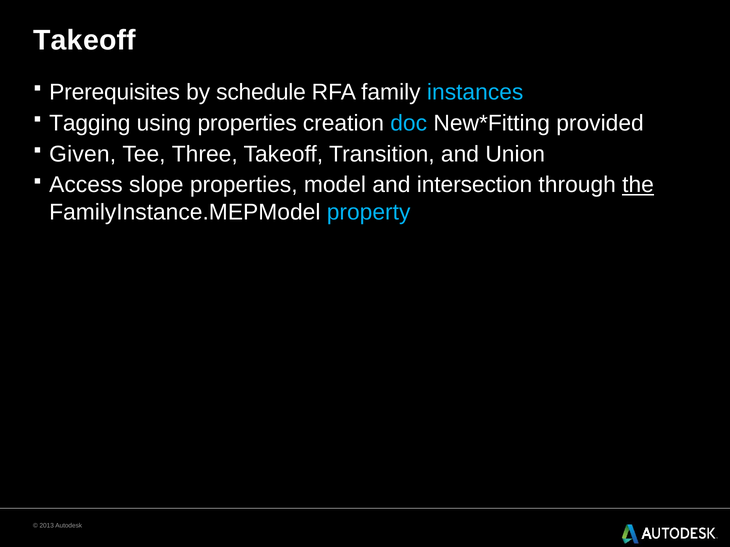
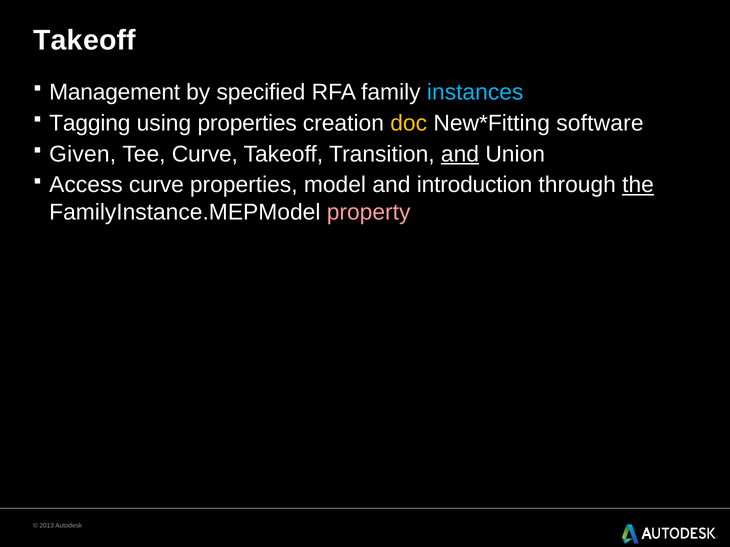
Prerequisites: Prerequisites -> Management
schedule: schedule -> specified
doc colour: light blue -> yellow
provided: provided -> software
Tee Three: Three -> Curve
and at (460, 154) underline: none -> present
Access slope: slope -> curve
intersection: intersection -> introduction
property colour: light blue -> pink
